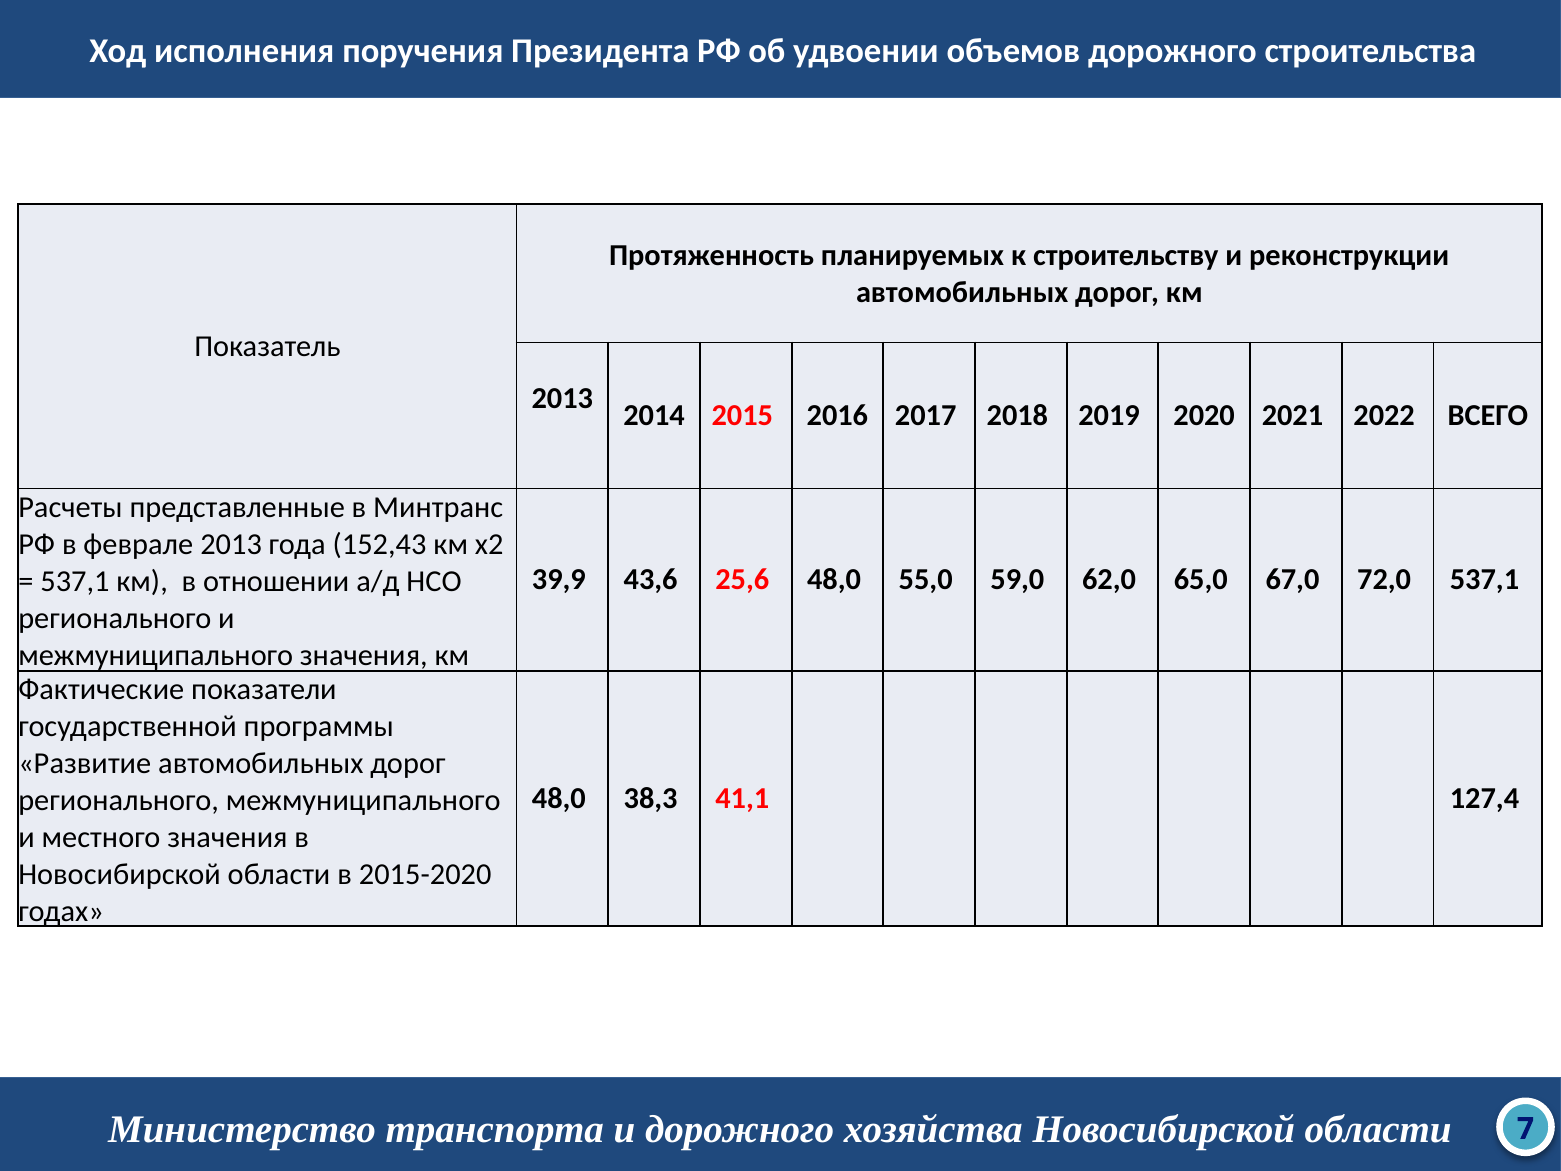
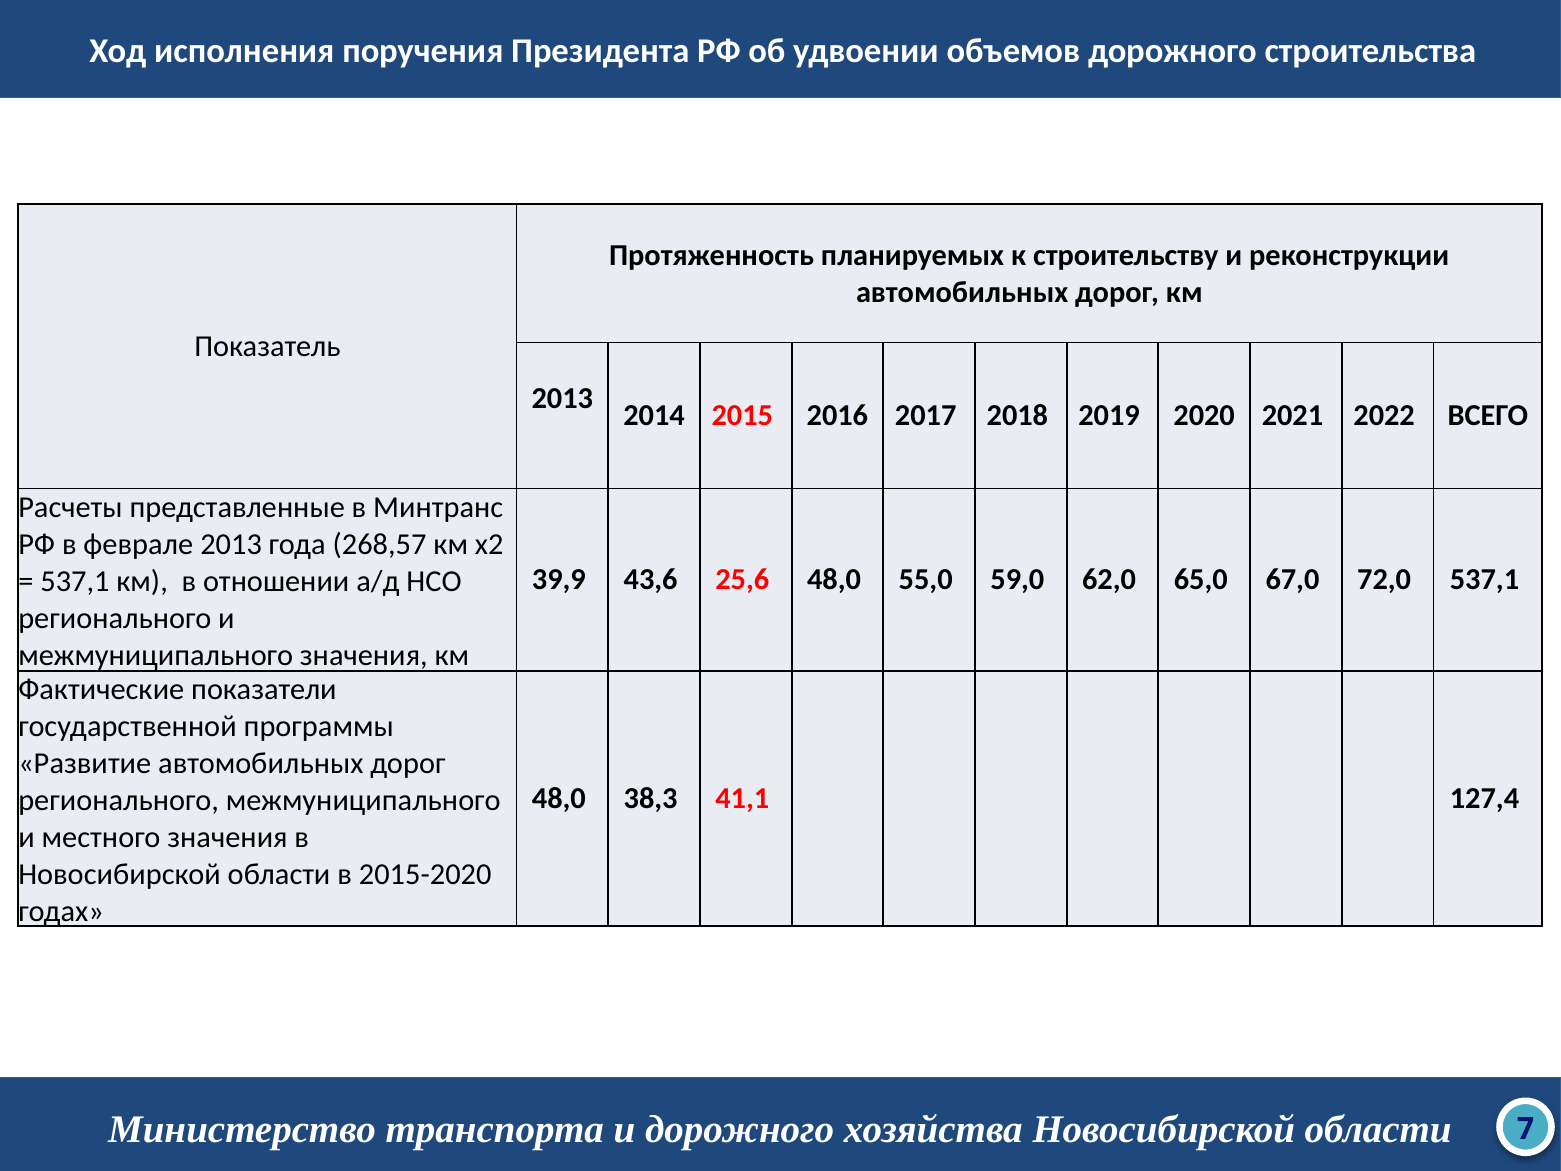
152,43: 152,43 -> 268,57
